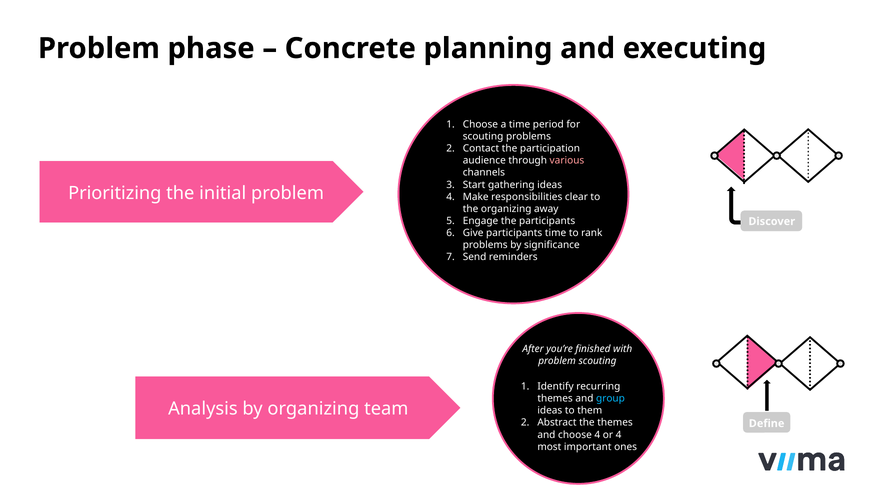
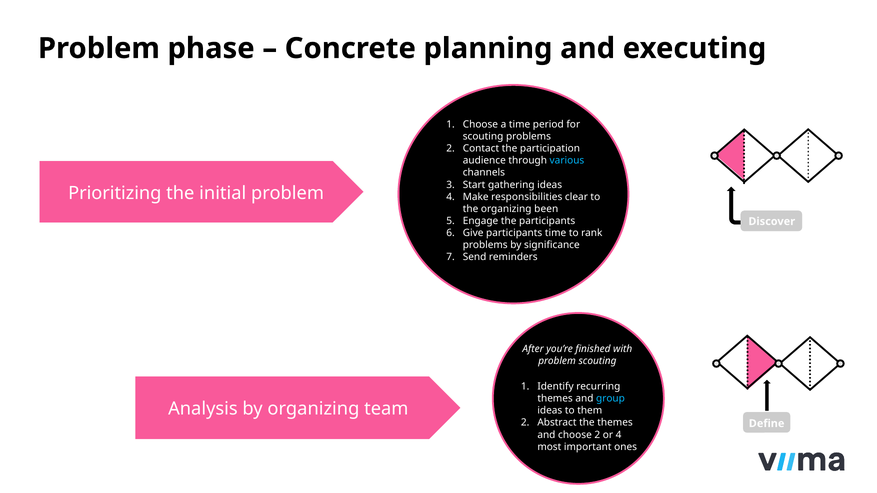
various colour: pink -> light blue
away: away -> been
choose 4: 4 -> 2
